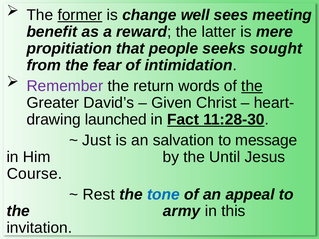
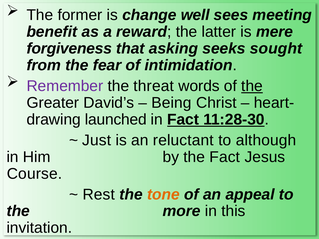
former underline: present -> none
propitiation: propitiation -> forgiveness
people: people -> asking
return: return -> threat
Given: Given -> Being
salvation: salvation -> reluctant
message: message -> although
the Until: Until -> Fact
tone colour: blue -> orange
army: army -> more
